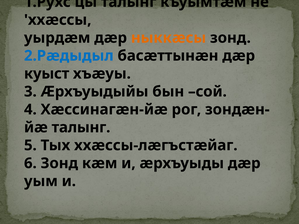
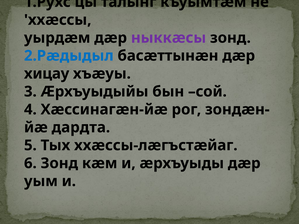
ныккæсы colour: orange -> purple
куыст: куыст -> хицау
талынг at (81, 128): талынг -> дардта
